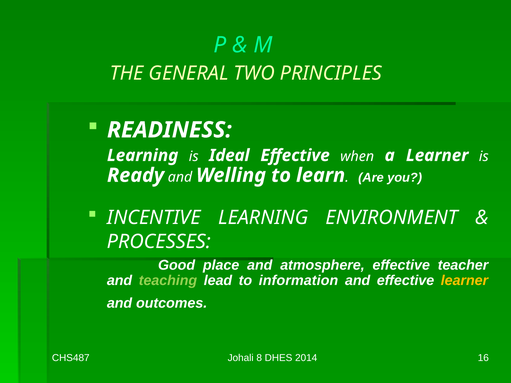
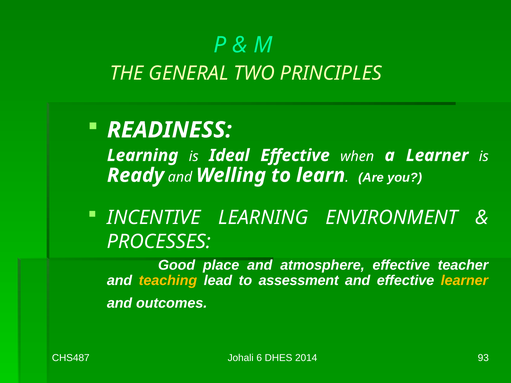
teaching colour: light green -> yellow
information: information -> assessment
8: 8 -> 6
16: 16 -> 93
